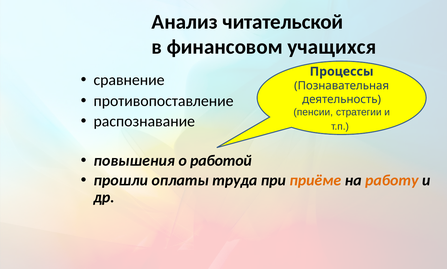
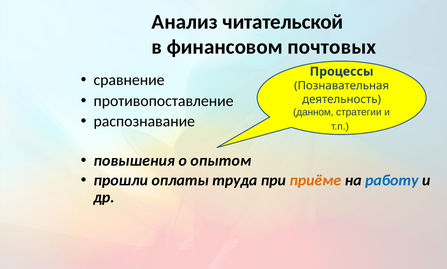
учащихся: учащихся -> почтовых
пенсии: пенсии -> данном
работой: работой -> опытом
работу colour: orange -> blue
